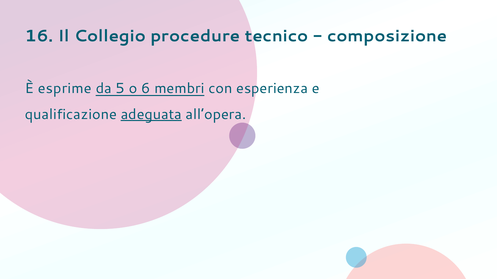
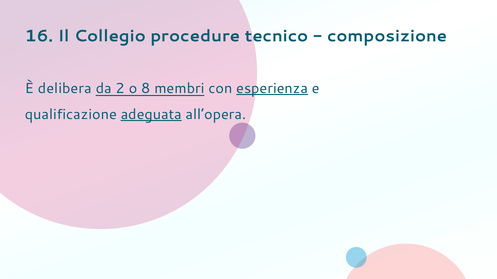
esprime: esprime -> delibera
5: 5 -> 2
6: 6 -> 8
esperienza underline: none -> present
